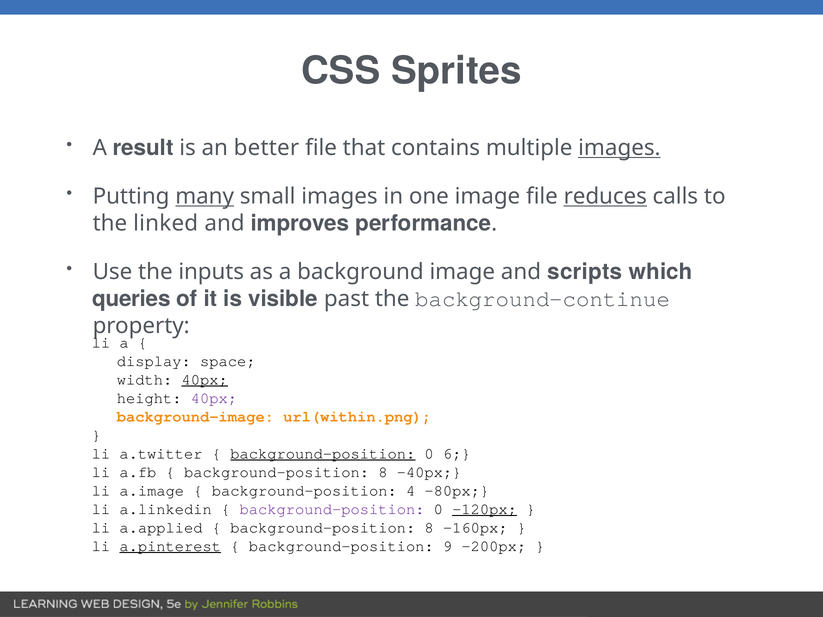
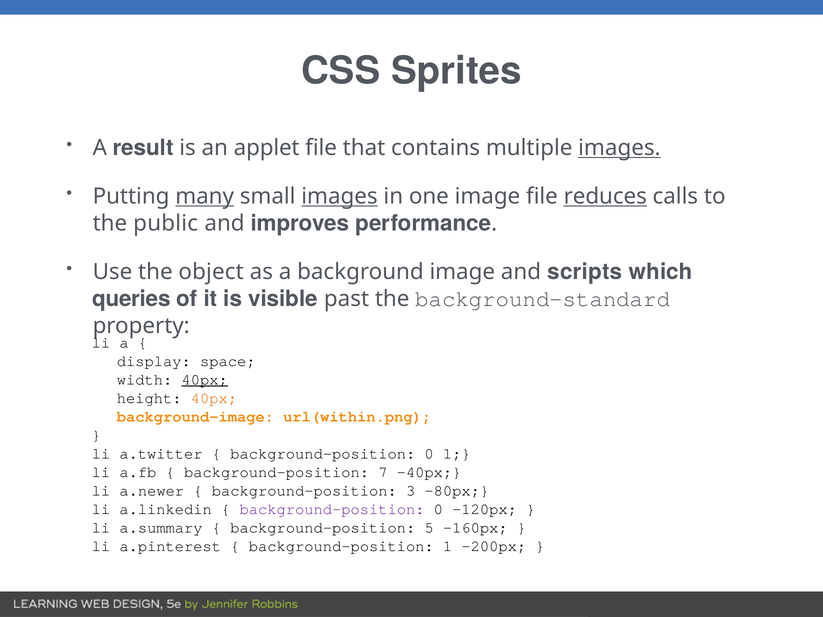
better: better -> applet
images at (340, 196) underline: none -> present
linked: linked -> public
inputs: inputs -> object
background-continue: background-continue -> background-standard
40px at (214, 398) colour: purple -> orange
background-position at (323, 454) underline: present -> none
0 6: 6 -> 1
8 at (383, 472): 8 -> 7
a.image: a.image -> a.newer
4: 4 -> 3
-120px underline: present -> none
a.applied: a.applied -> a.summary
8 at (429, 528): 8 -> 5
a.pinterest underline: present -> none
background-position 9: 9 -> 1
